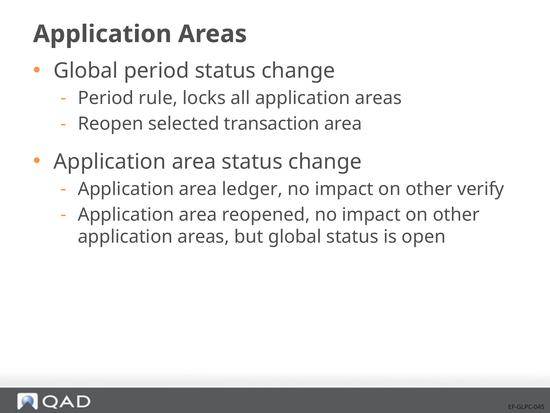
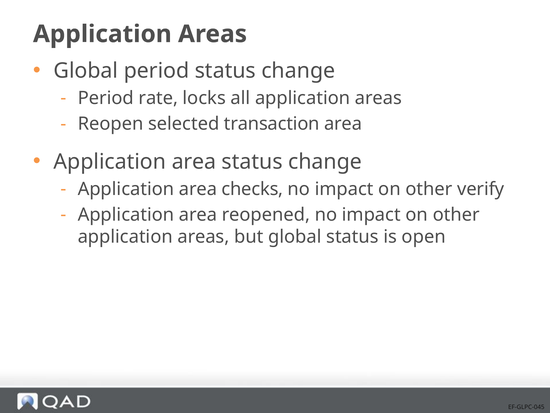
rule: rule -> rate
ledger: ledger -> checks
